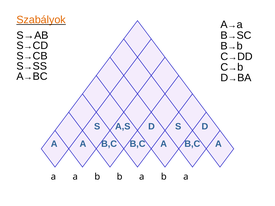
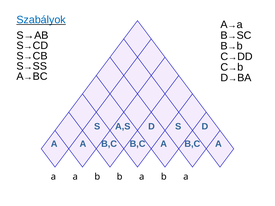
Szabályok colour: orange -> blue
